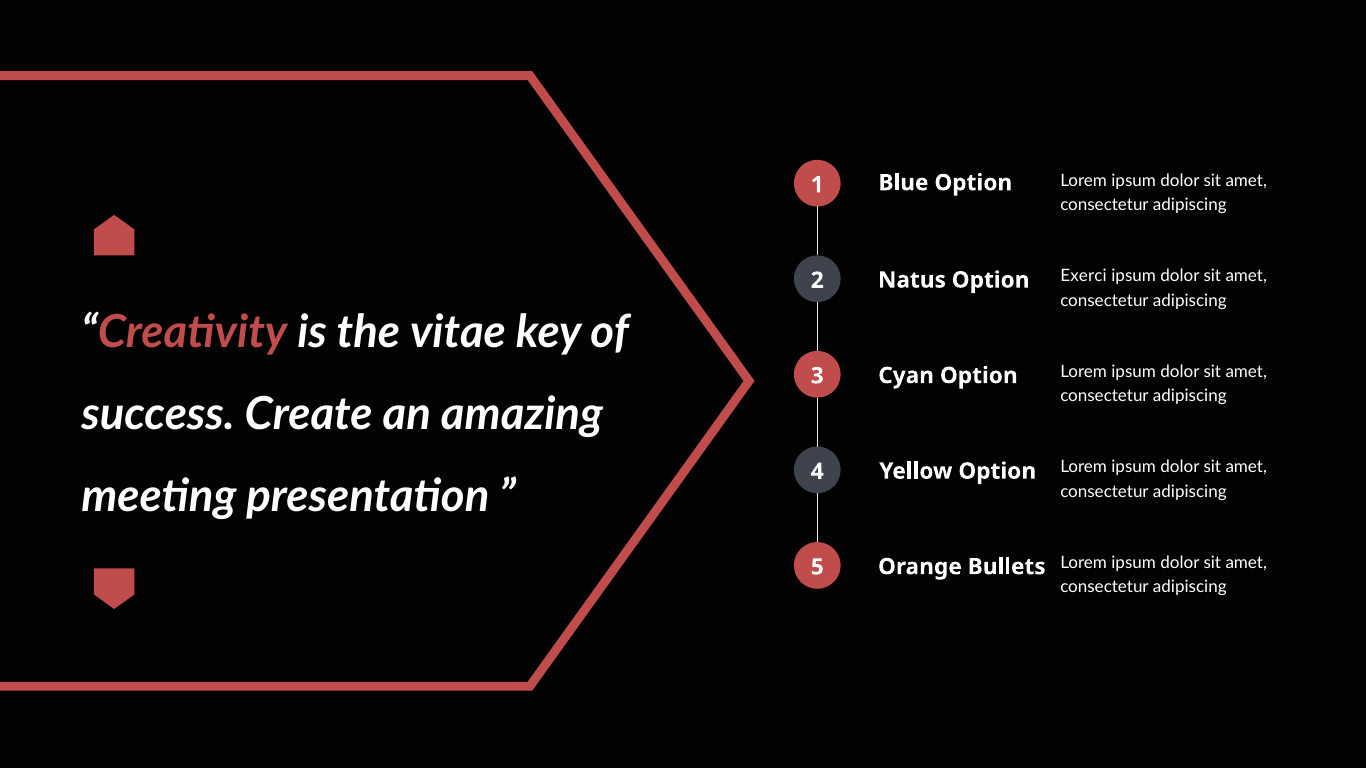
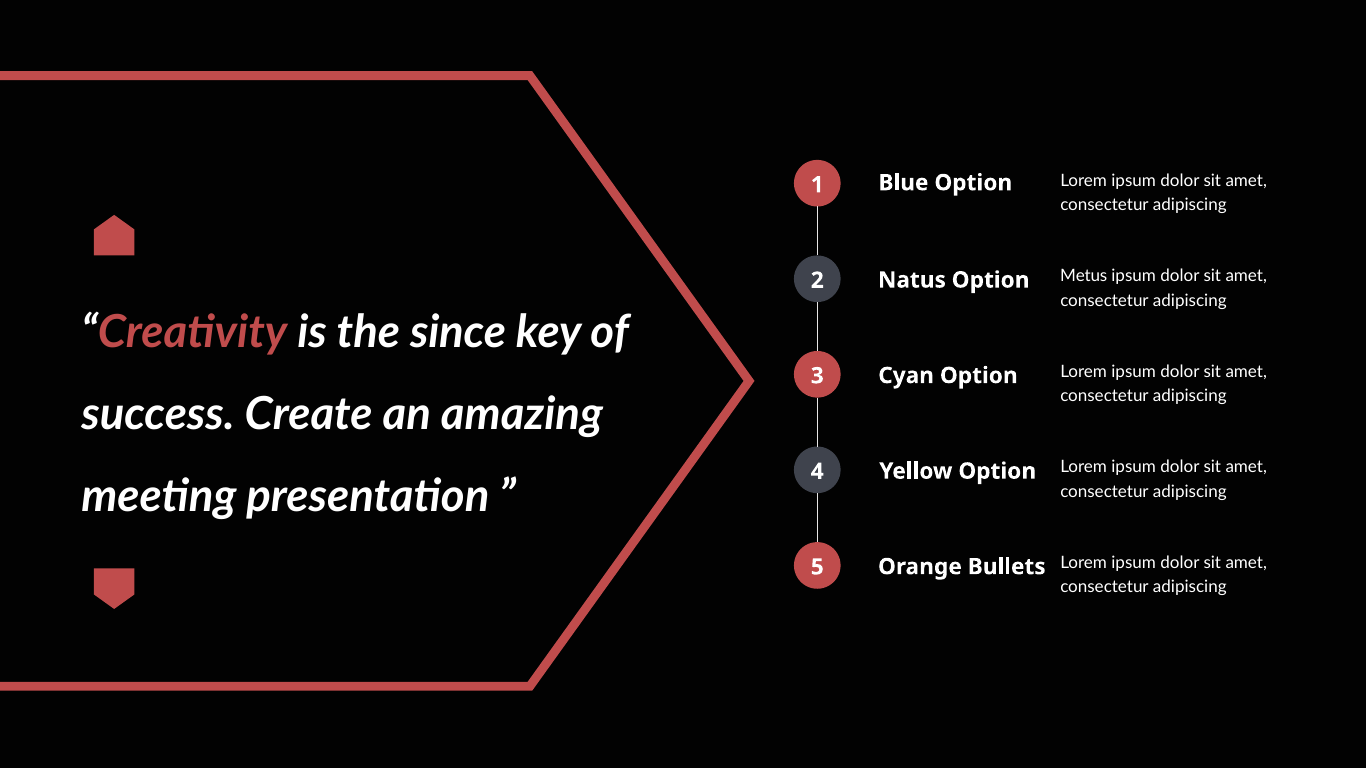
Exerci: Exerci -> Metus
vitae: vitae -> since
